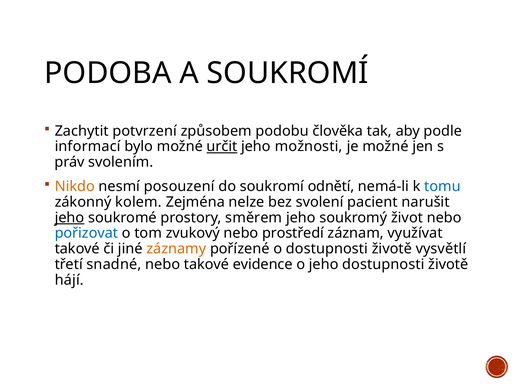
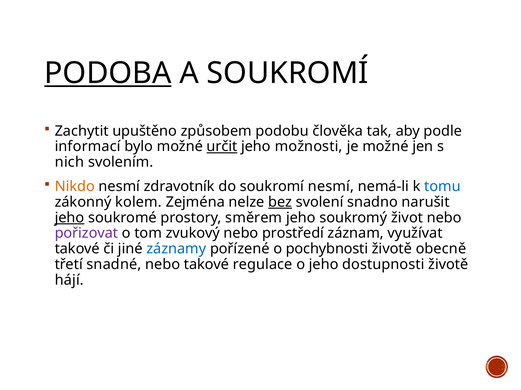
PODOBA underline: none -> present
potvrzení: potvrzení -> upuštěno
práv: práv -> nich
posouzení: posouzení -> zdravotník
soukromí odnětí: odnětí -> nesmí
bez underline: none -> present
pacient: pacient -> snadno
pořizovat colour: blue -> purple
záznamy colour: orange -> blue
o dostupnosti: dostupnosti -> pochybnosti
vysvětlí: vysvětlí -> obecně
evidence: evidence -> regulace
